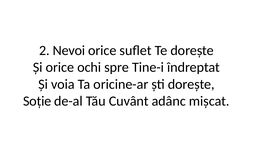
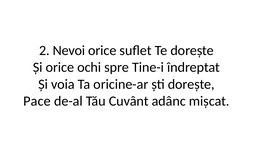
Soție: Soție -> Pace
